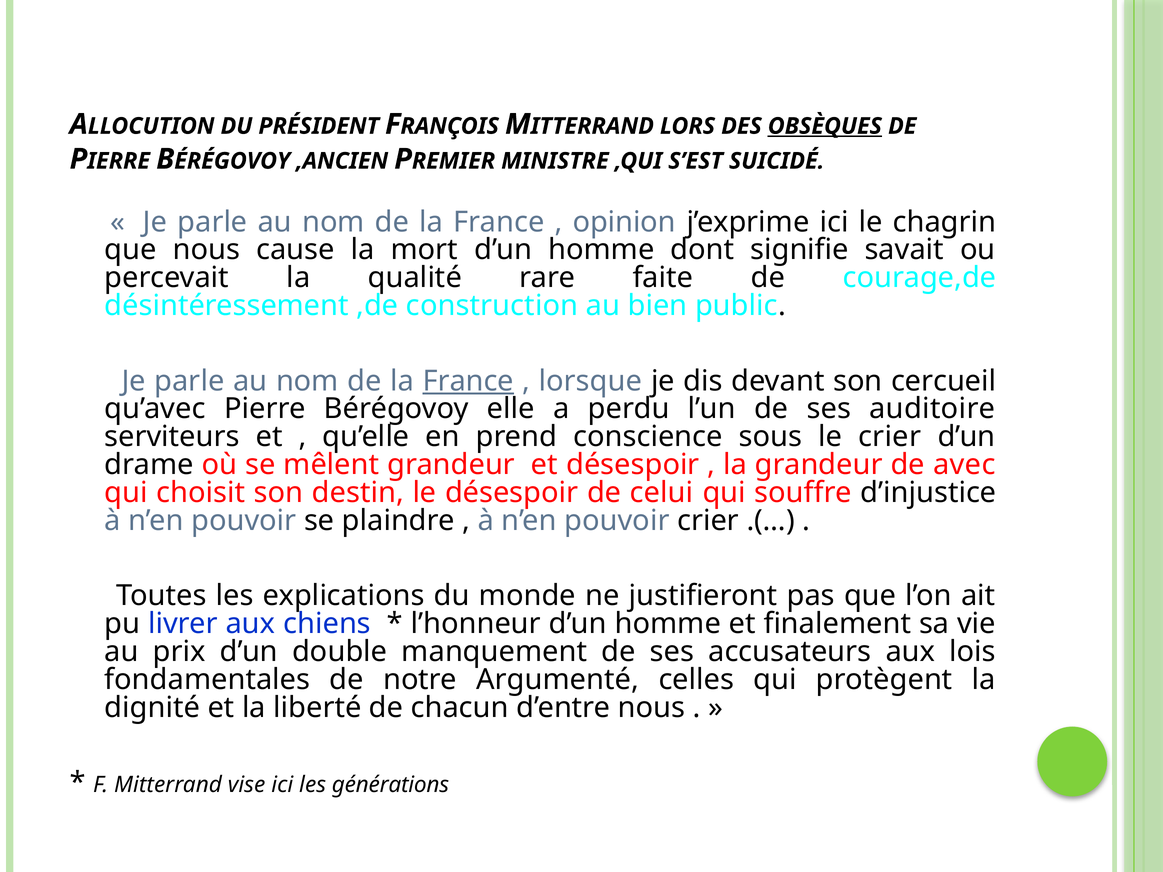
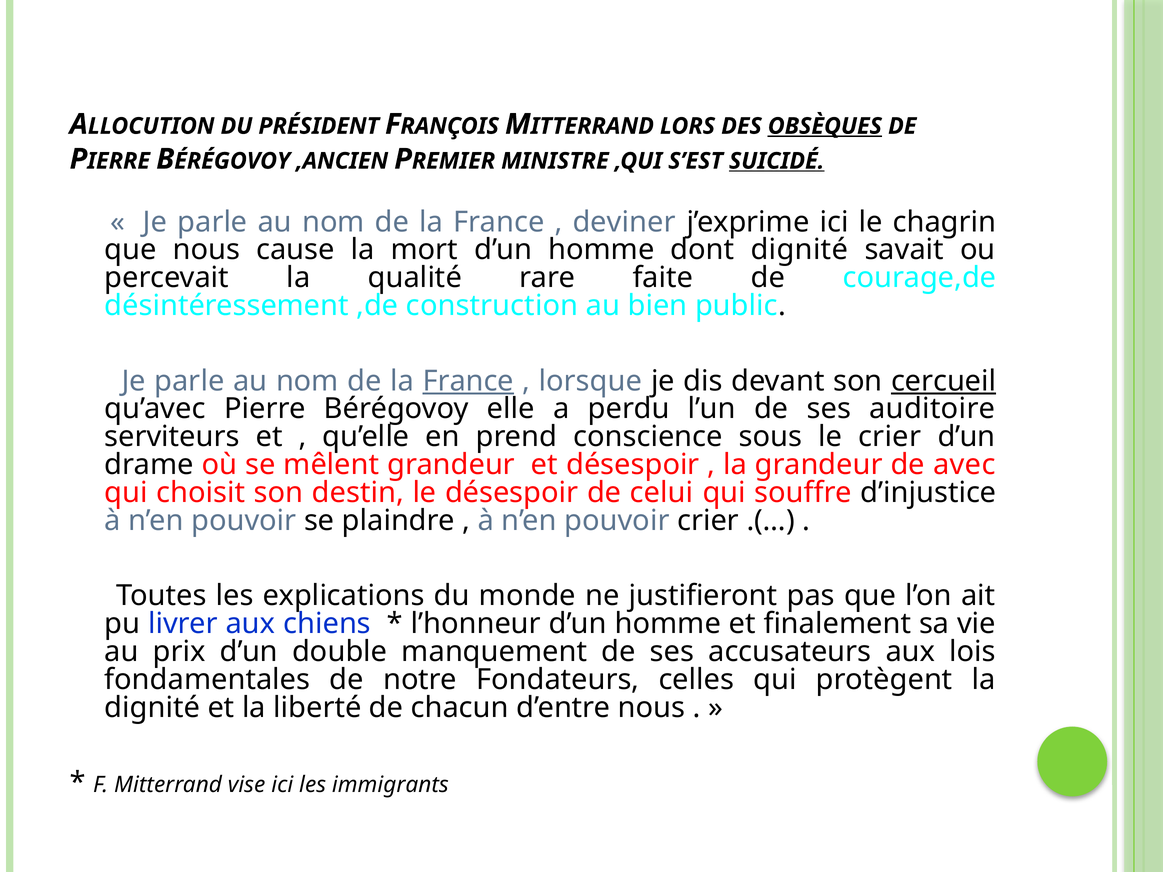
SUICIDÉ underline: none -> present
opinion: opinion -> deviner
dont signifie: signifie -> dignité
cercueil underline: none -> present
Argumenté: Argumenté -> Fondateurs
générations: générations -> immigrants
